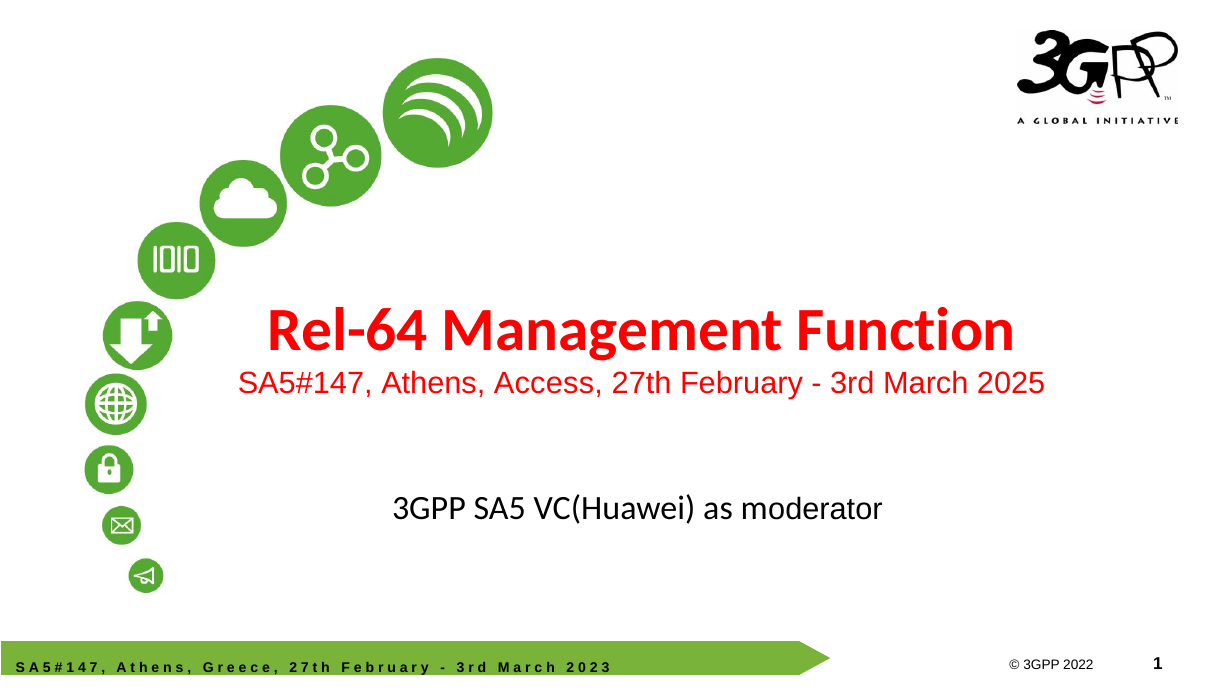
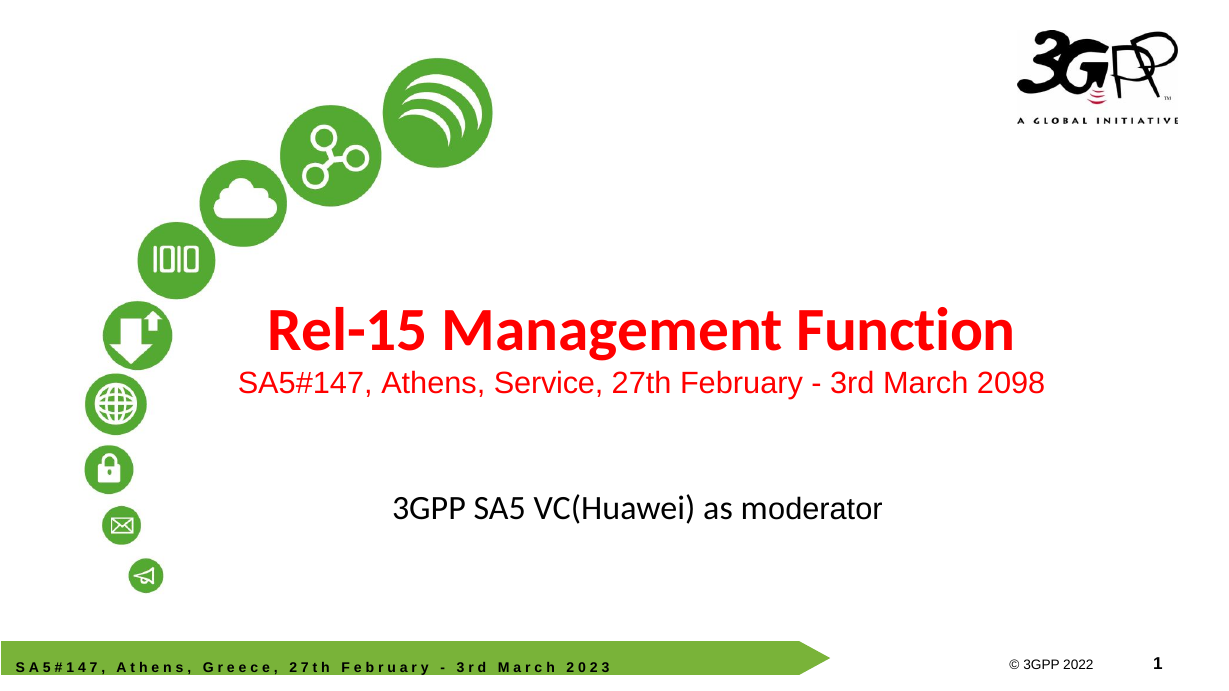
Rel-64: Rel-64 -> Rel-15
Access: Access -> Service
2025: 2025 -> 2098
